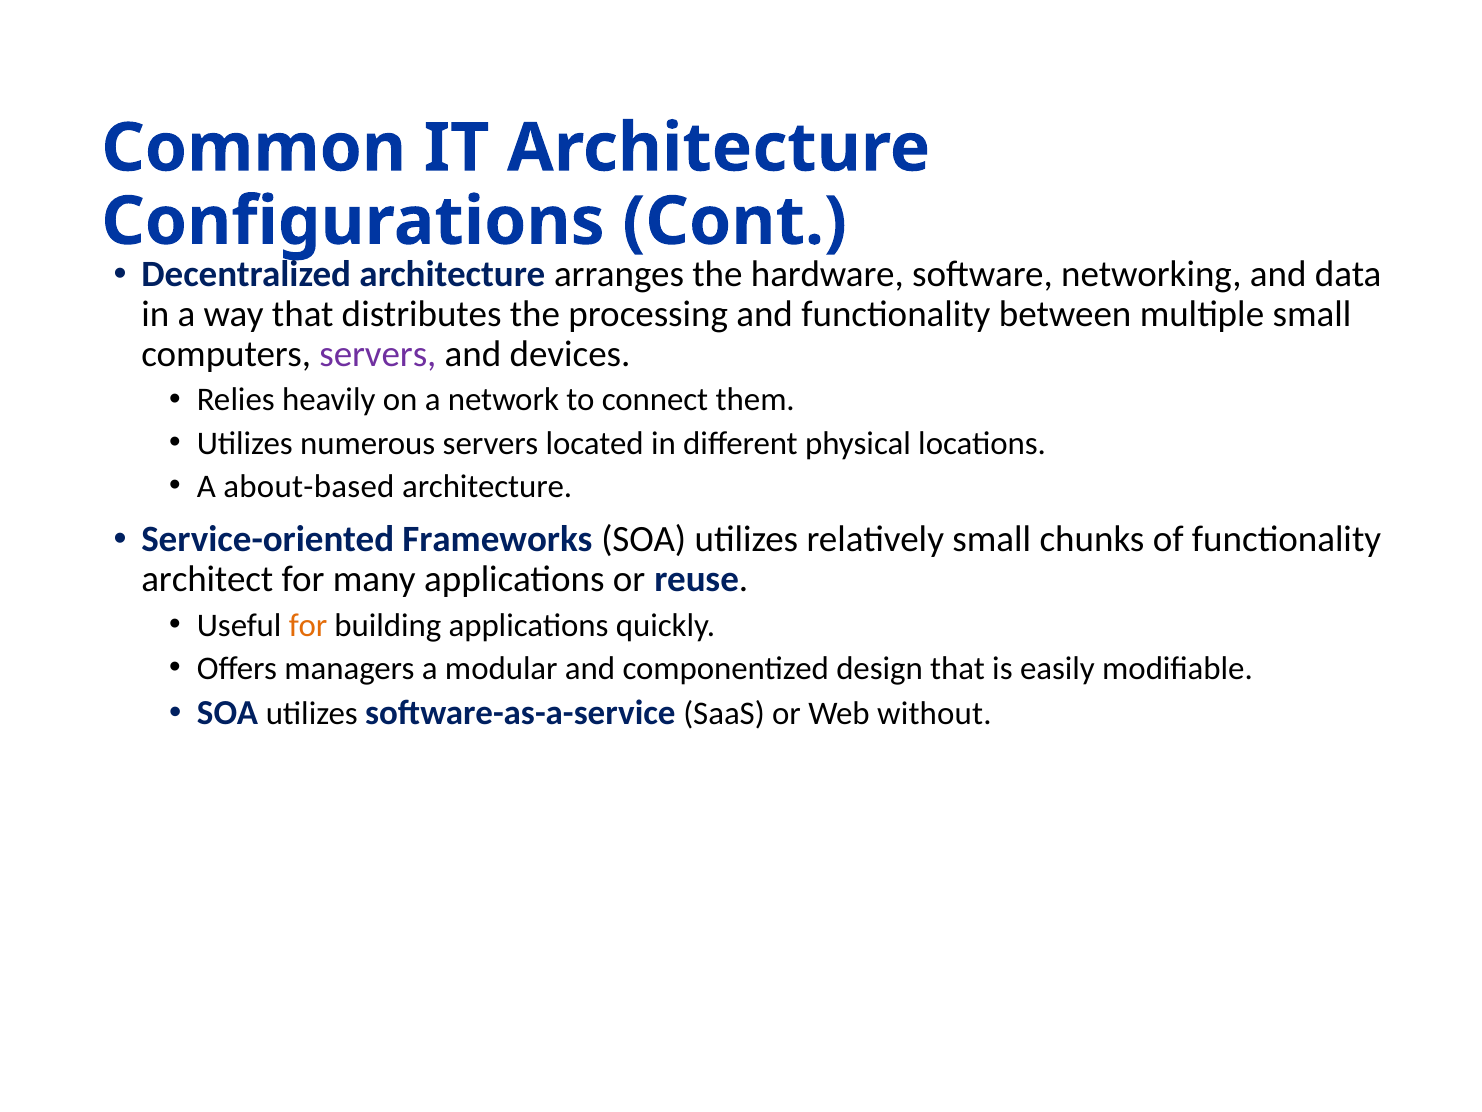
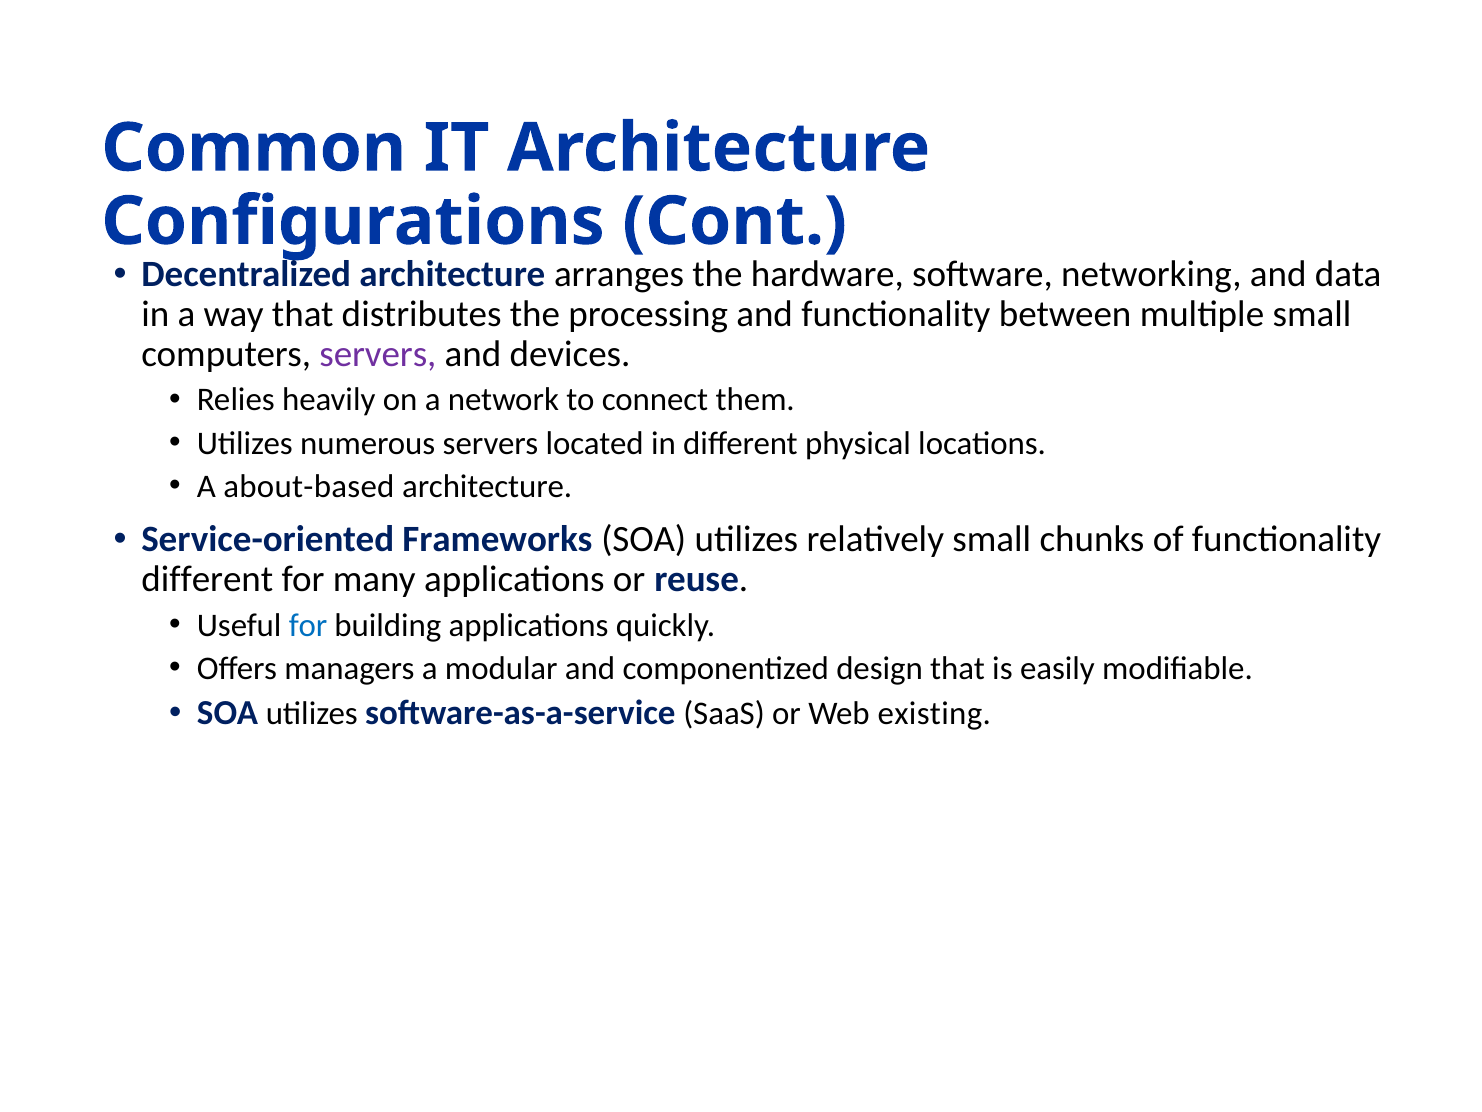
architect at (207, 579): architect -> different
for at (308, 625) colour: orange -> blue
without: without -> existing
